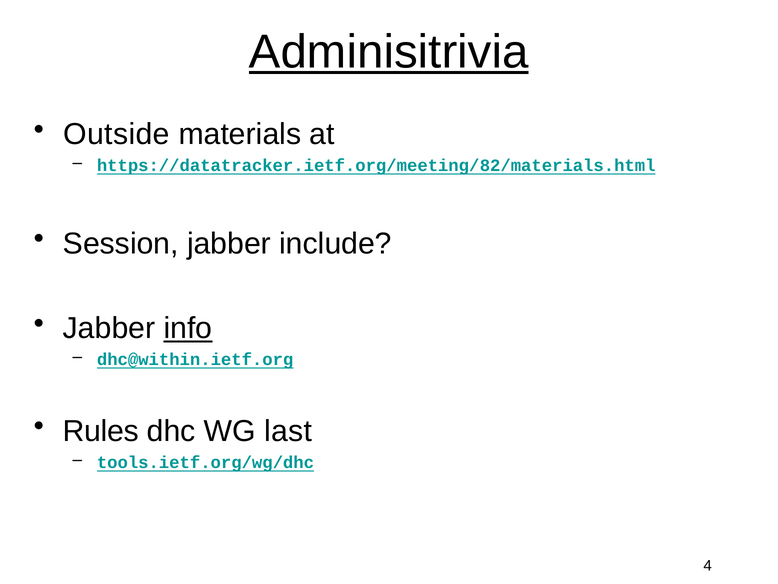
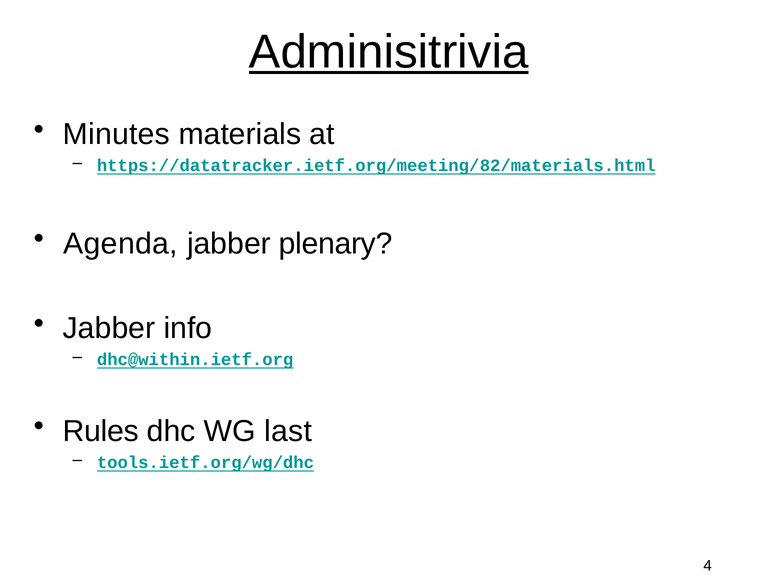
Outside: Outside -> Minutes
Session: Session -> Agenda
include: include -> plenary
info underline: present -> none
